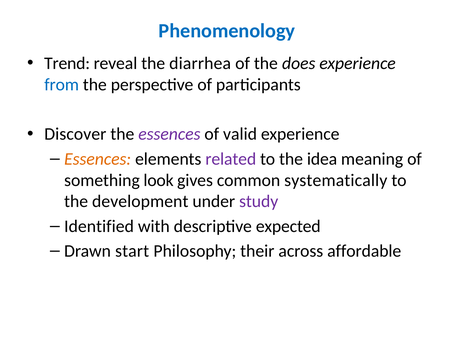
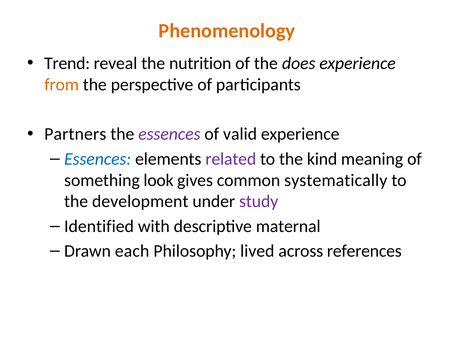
Phenomenology colour: blue -> orange
diarrhea: diarrhea -> nutrition
from colour: blue -> orange
Discover: Discover -> Partners
Essences at (98, 159) colour: orange -> blue
idea: idea -> kind
expected: expected -> maternal
start: start -> each
their: their -> lived
affordable: affordable -> references
